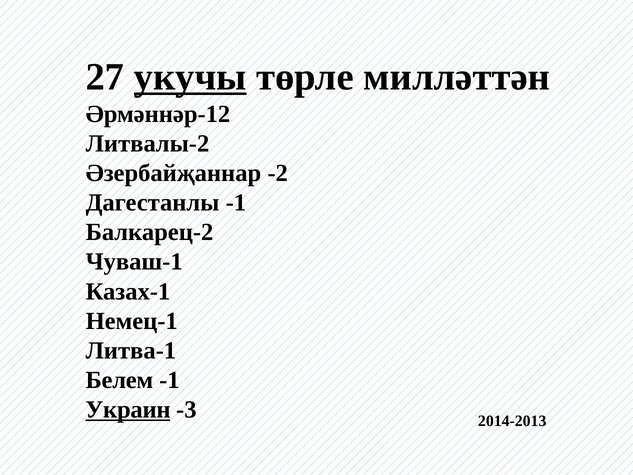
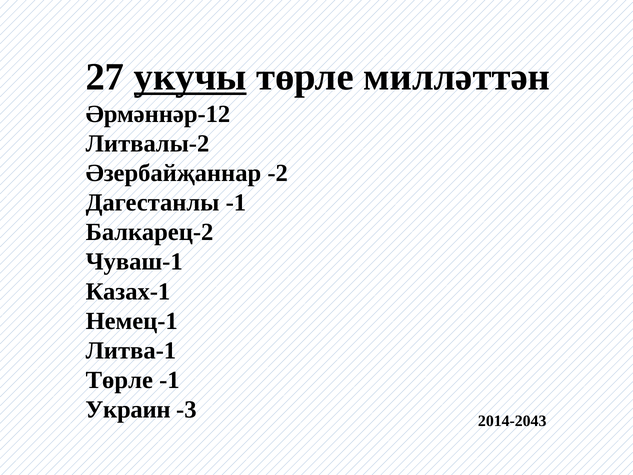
Белем at (119, 380): Белем -> Төрле
Украин underline: present -> none
2014-2013: 2014-2013 -> 2014-2043
